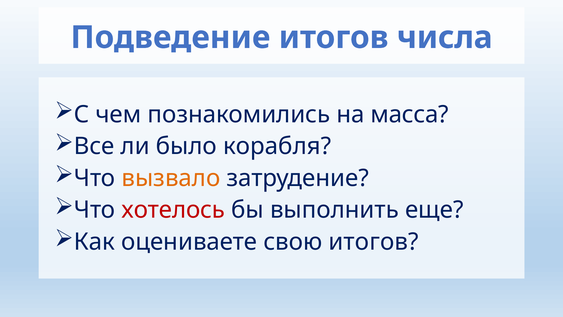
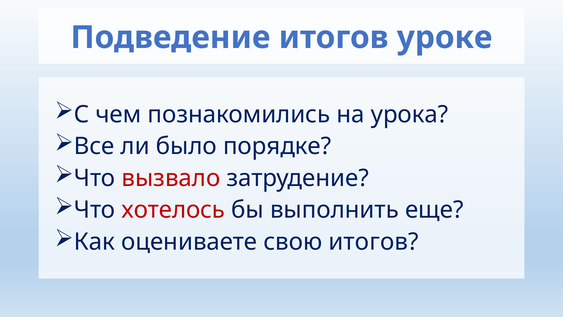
числа: числа -> уроке
масса: масса -> урока
корабля: корабля -> порядке
вызвало colour: orange -> red
